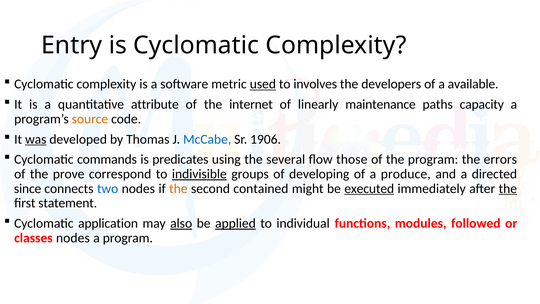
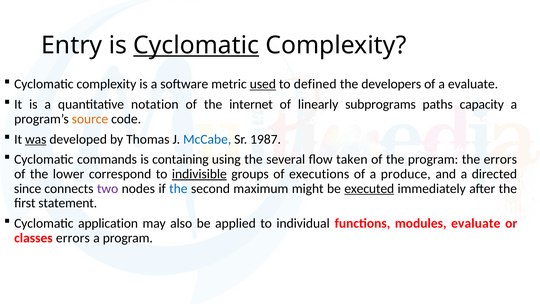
Cyclomatic at (196, 45) underline: none -> present
involves: involves -> defined
a available: available -> evaluate
attribute: attribute -> notation
maintenance: maintenance -> subprograms
1906: 1906 -> 1987
predicates: predicates -> containing
those: those -> taken
prove: prove -> lower
developing: developing -> executions
two colour: blue -> purple
the at (178, 188) colour: orange -> blue
contained: contained -> maximum
the at (508, 188) underline: present -> none
also underline: present -> none
applied underline: present -> none
modules followed: followed -> evaluate
classes nodes: nodes -> errors
